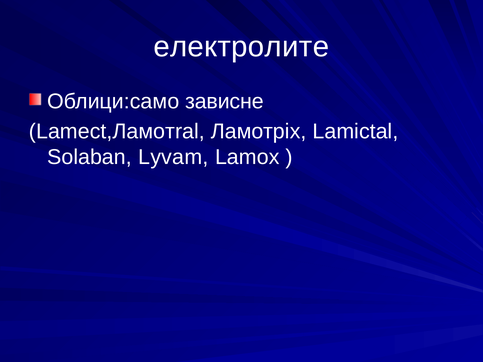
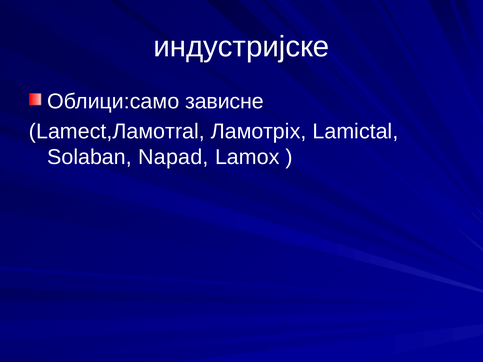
електролите: електролите -> индустријске
Lyvam: Lyvam -> Napad
